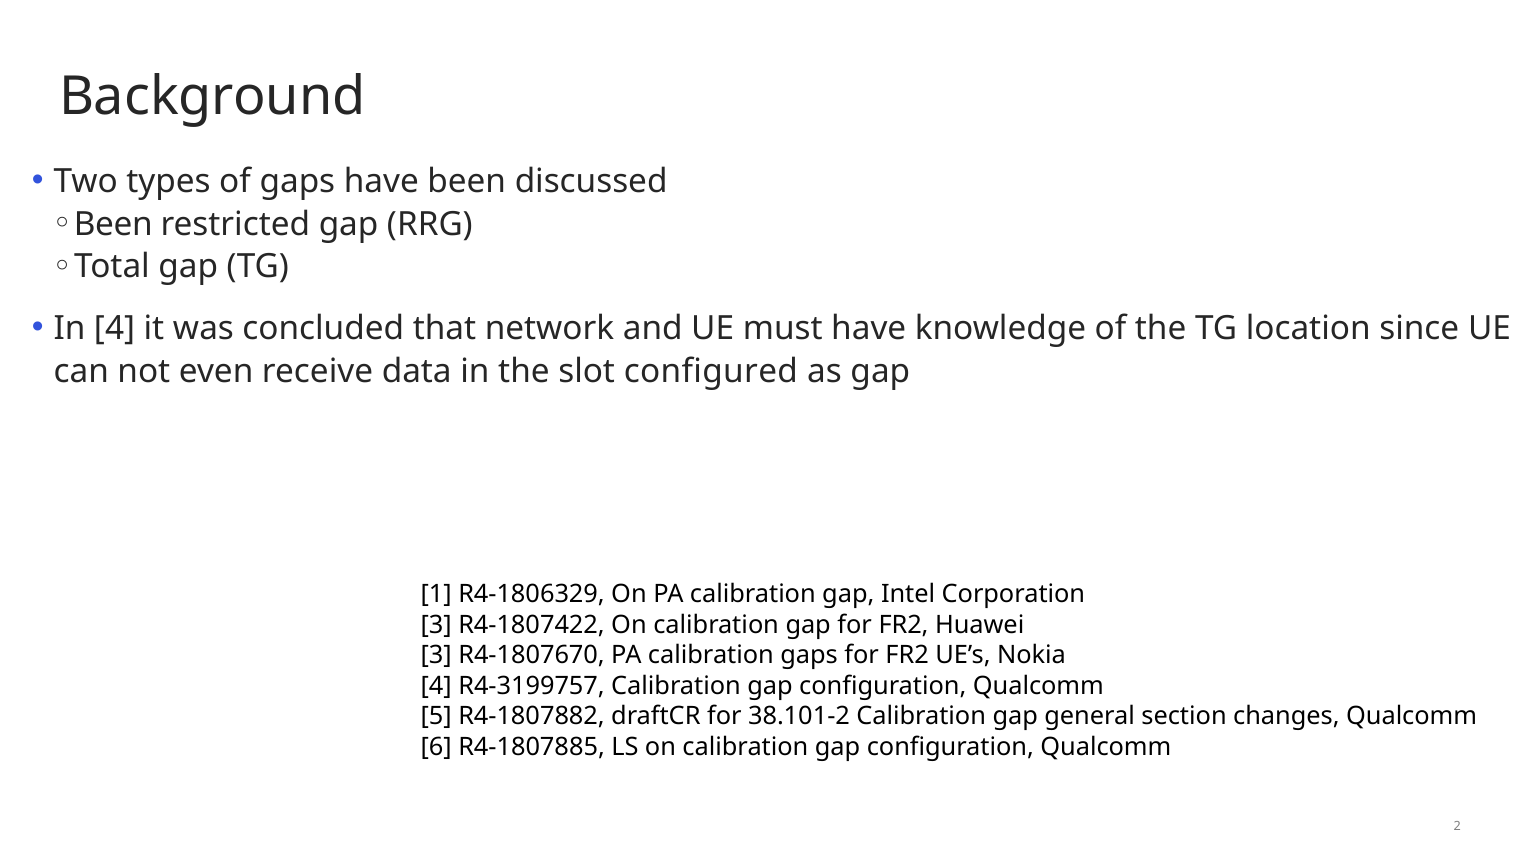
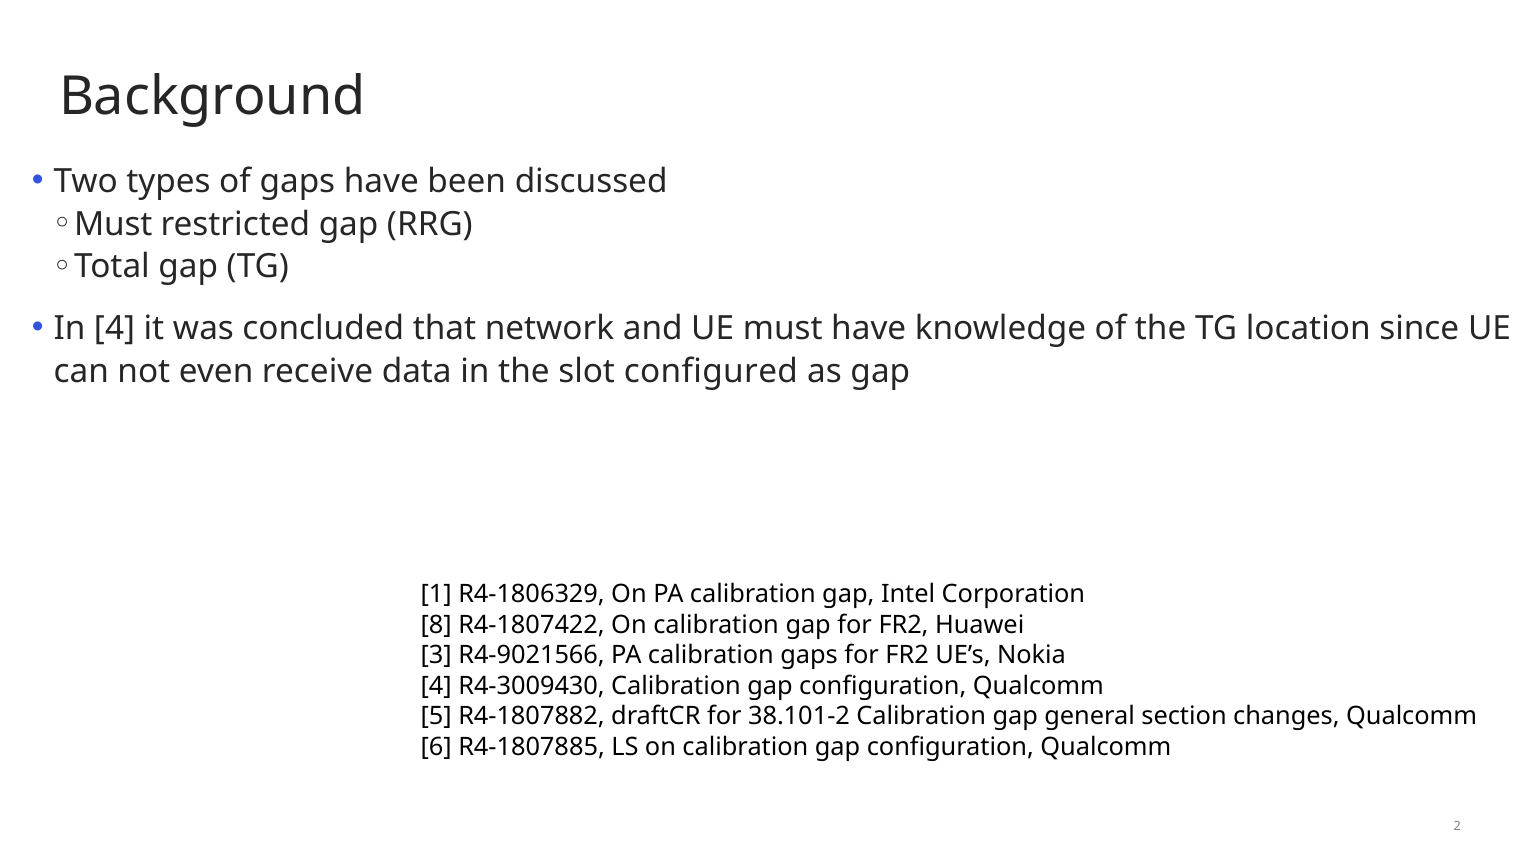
Been at (113, 224): Been -> Must
3 at (436, 625): 3 -> 8
R4-1807670: R4-1807670 -> R4-9021566
R4-3199757: R4-3199757 -> R4-3009430
